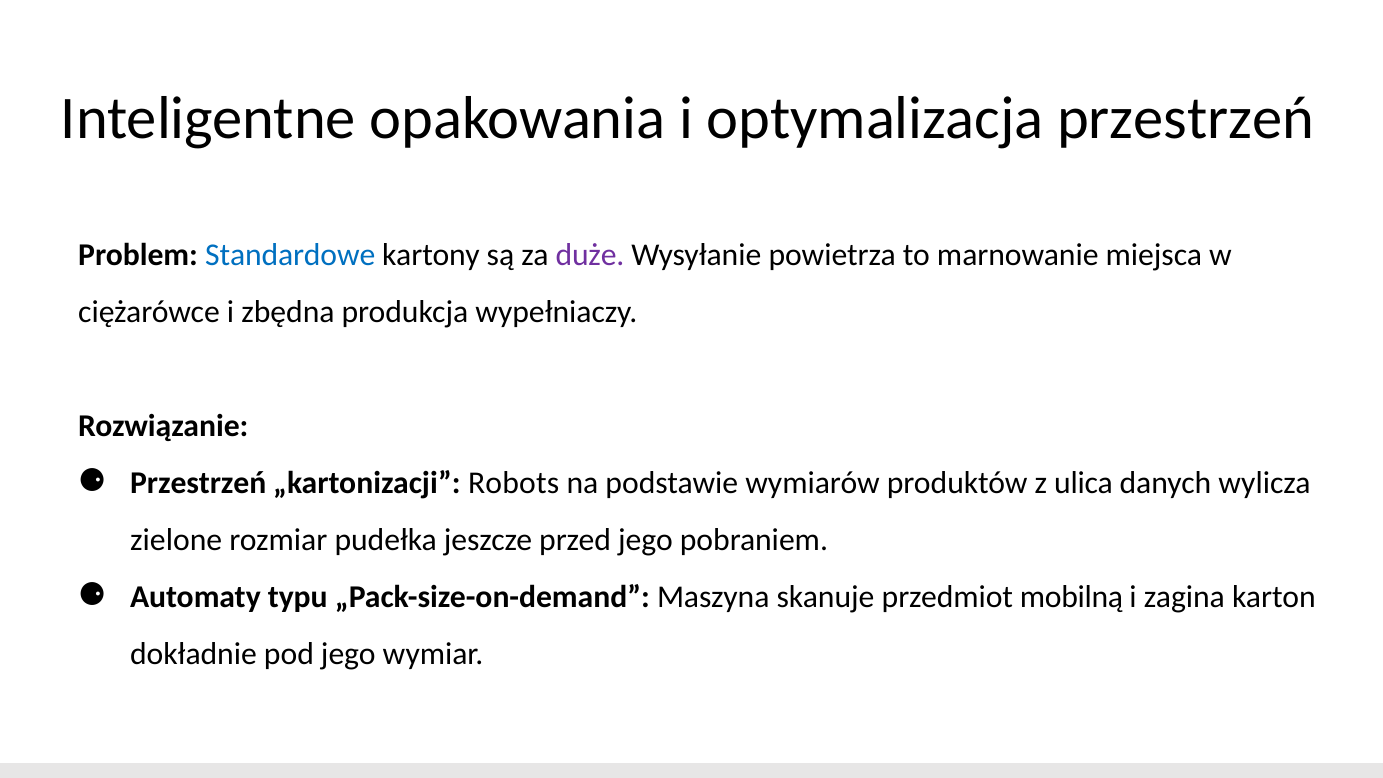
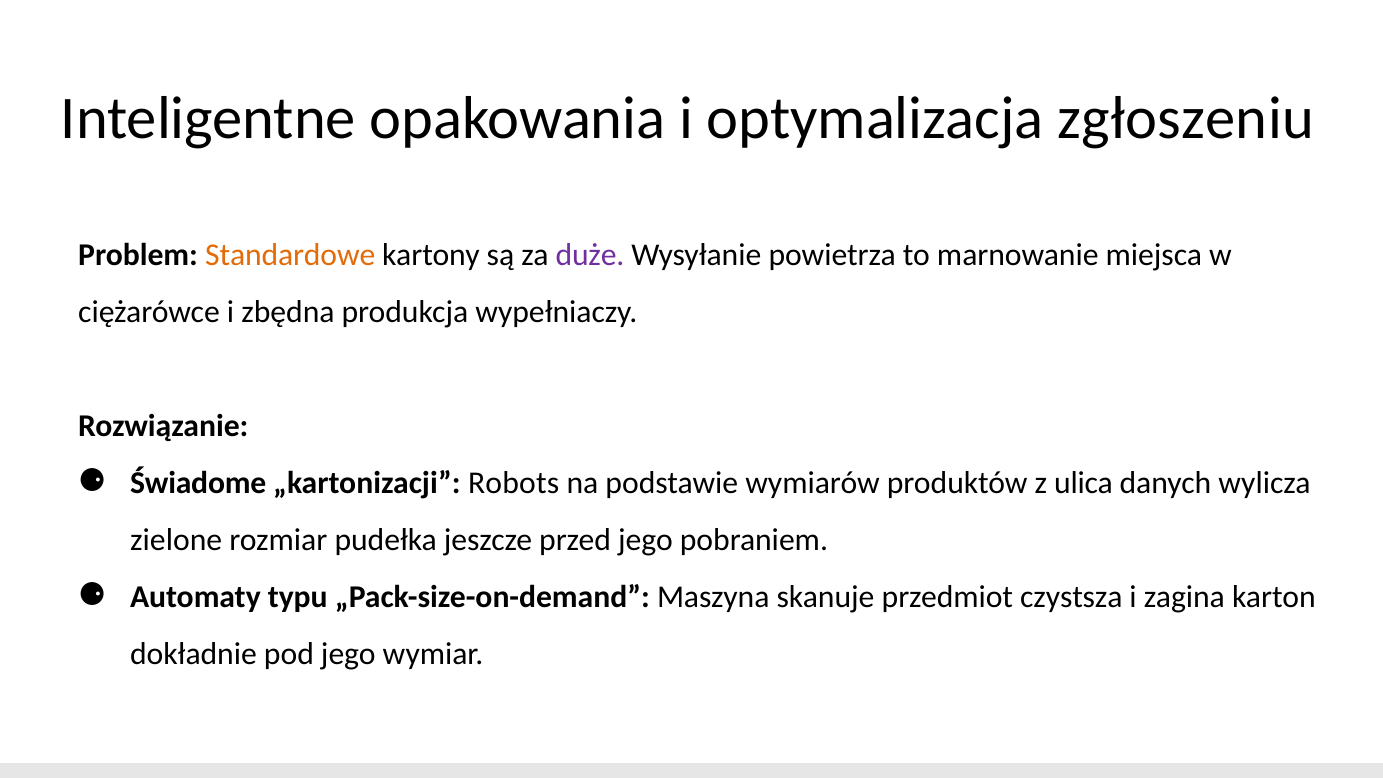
optymalizacja przestrzeń: przestrzeń -> zgłoszeniu
Standardowe colour: blue -> orange
Przestrzeń at (198, 483): Przestrzeń -> Świadome
mobilną: mobilną -> czystsza
